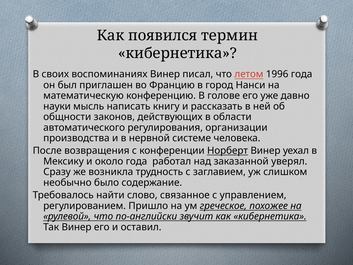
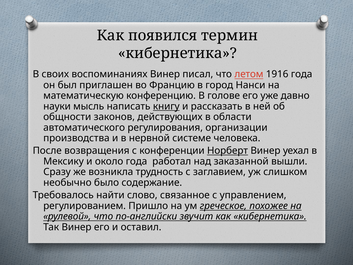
1996: 1996 -> 1916
книгу underline: none -> present
уверял: уверял -> вышли
